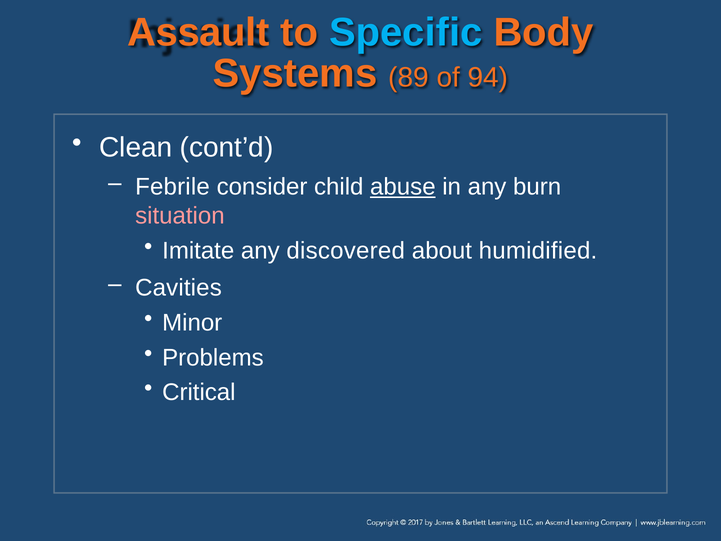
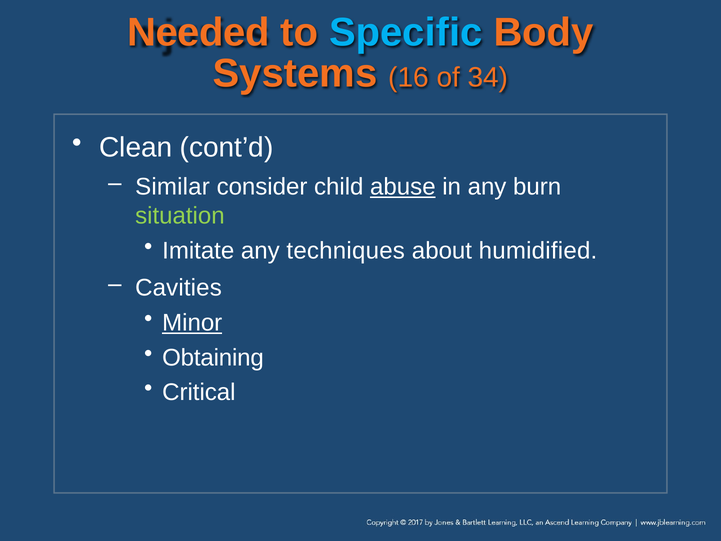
Assault: Assault -> Needed
89: 89 -> 16
94: 94 -> 34
Febrile: Febrile -> Similar
situation colour: pink -> light green
discovered: discovered -> techniques
Minor underline: none -> present
Problems: Problems -> Obtaining
